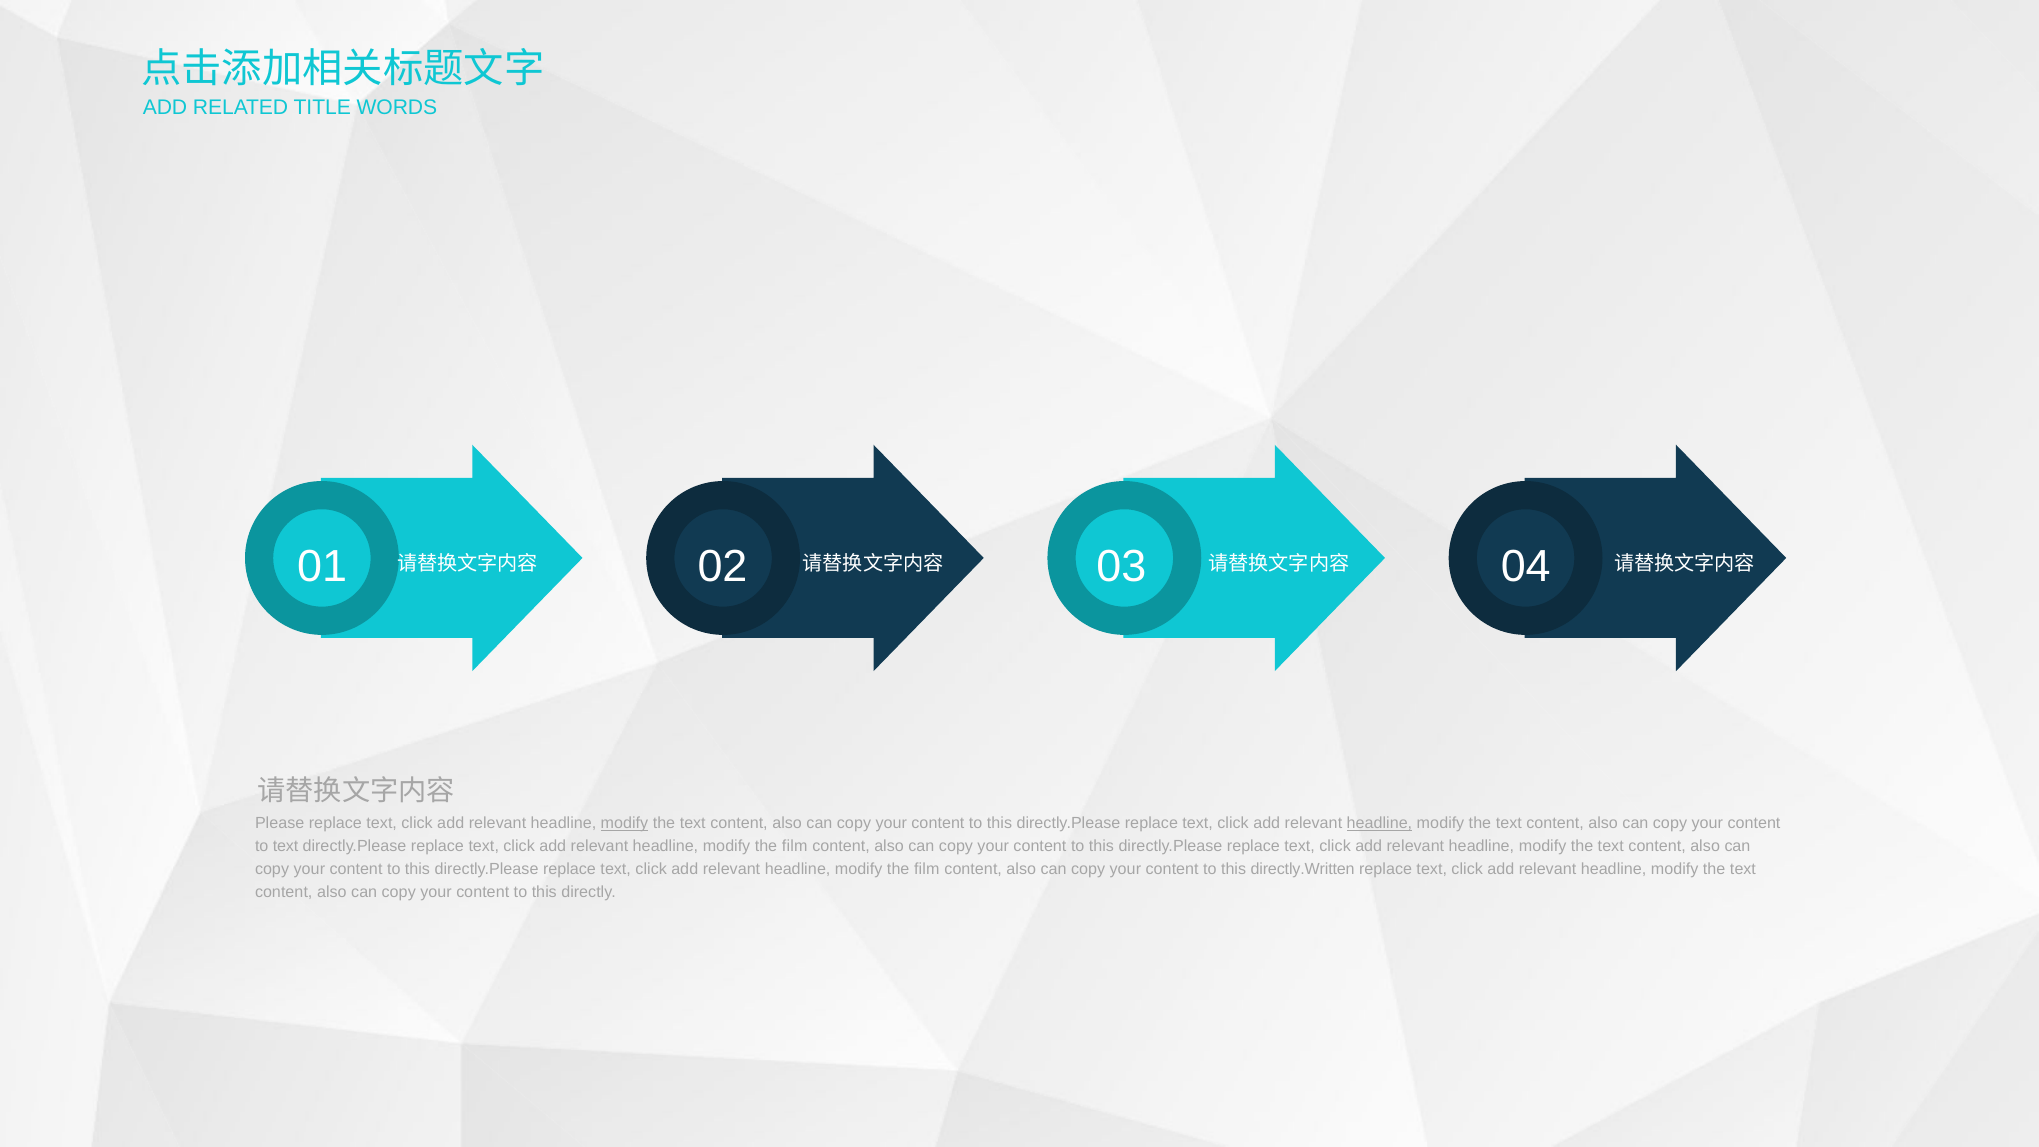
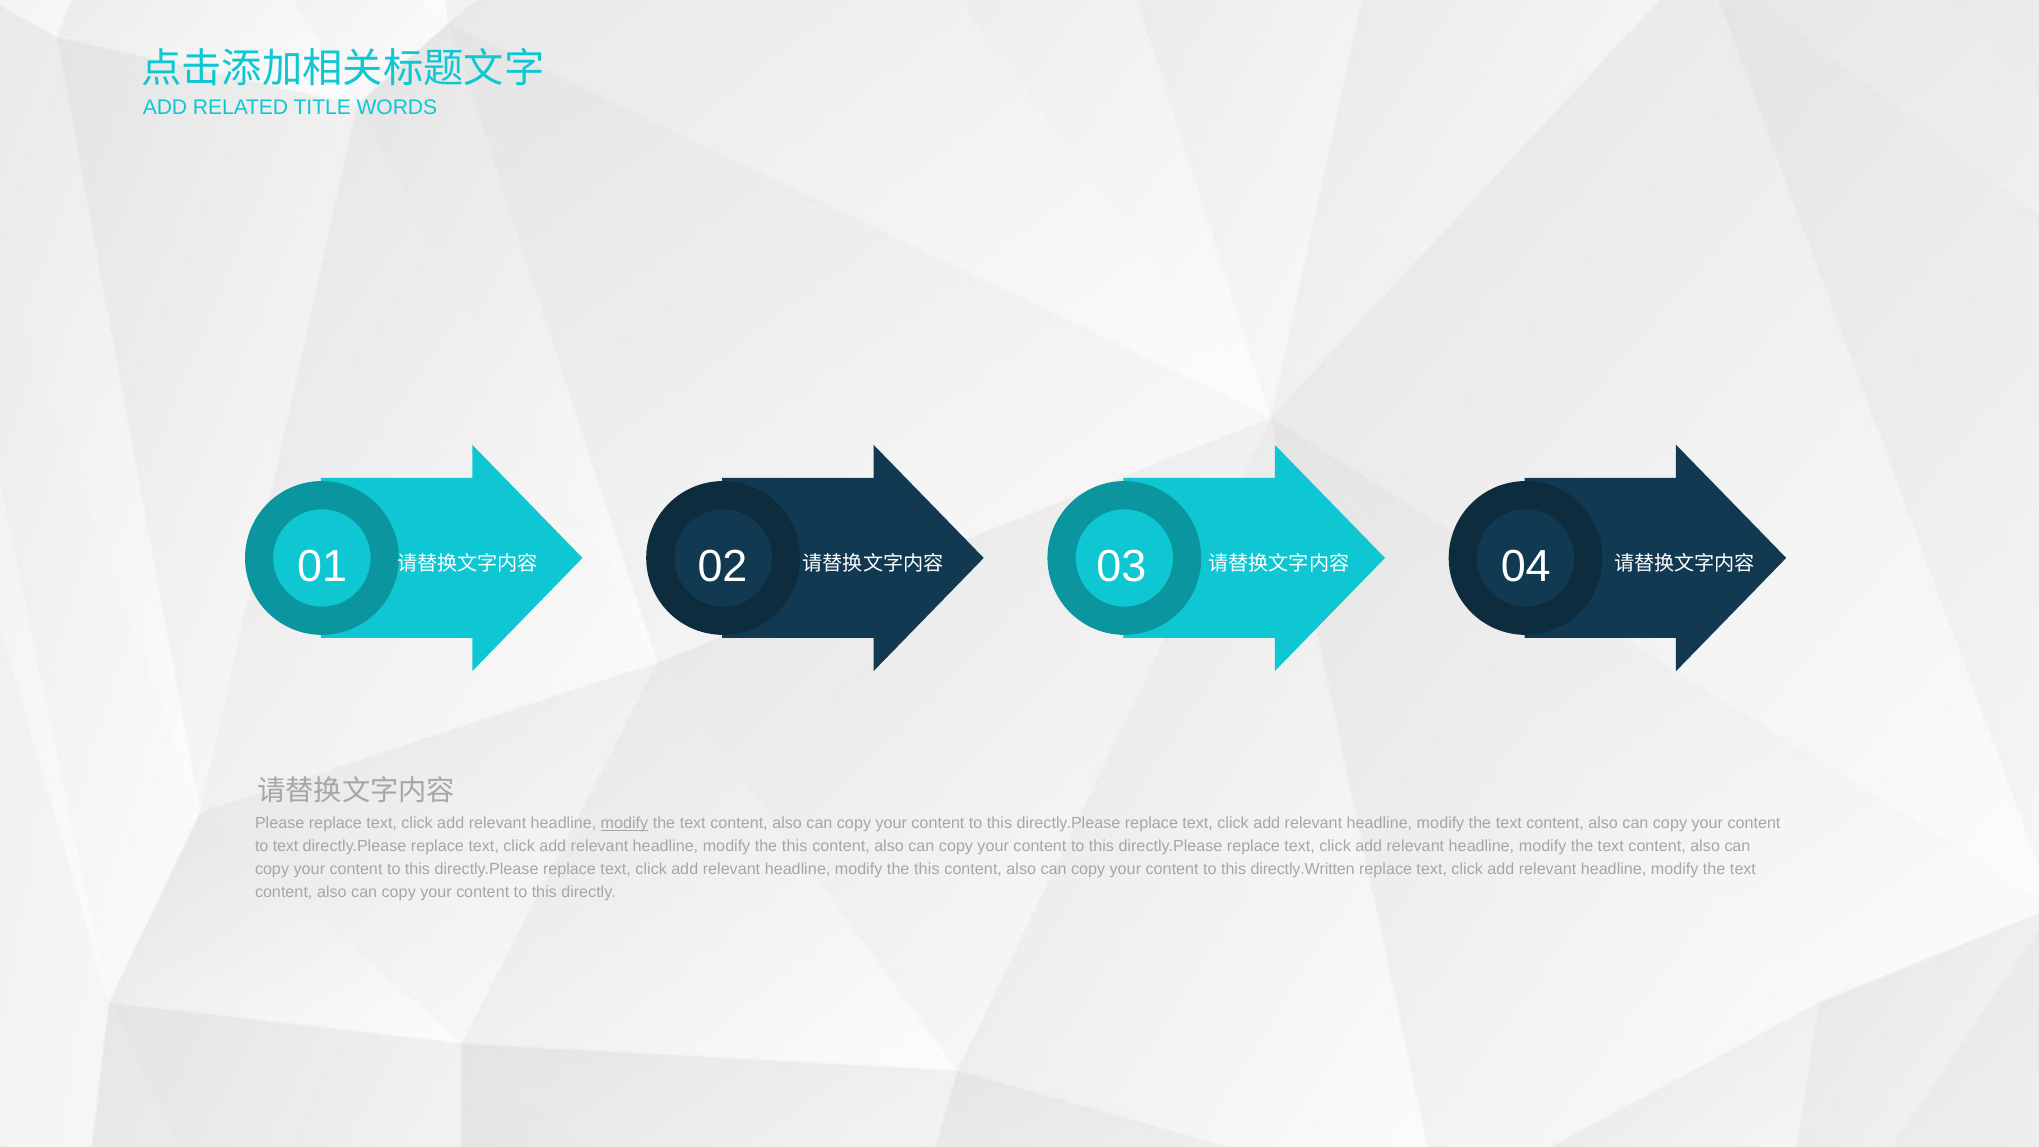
headline at (1379, 823) underline: present -> none
film at (795, 846): film -> this
film at (927, 869): film -> this
